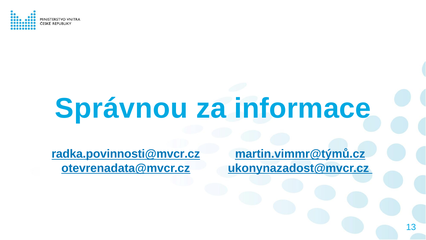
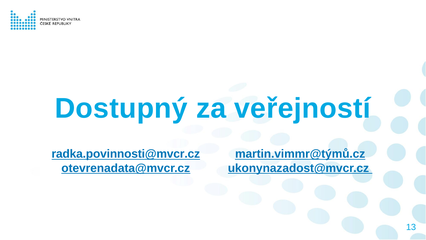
Správnou: Správnou -> Dostupný
informace: informace -> veřejností
